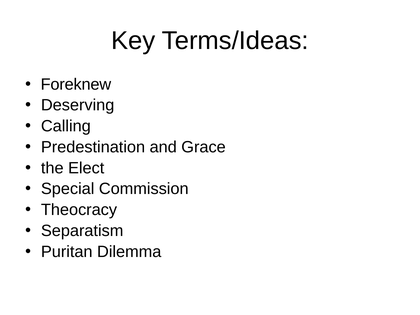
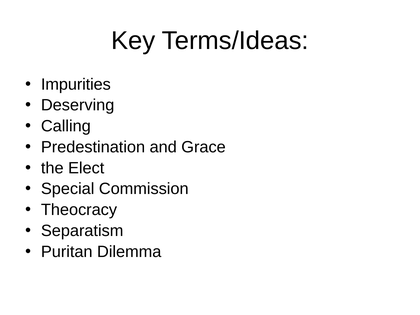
Foreknew: Foreknew -> Impurities
